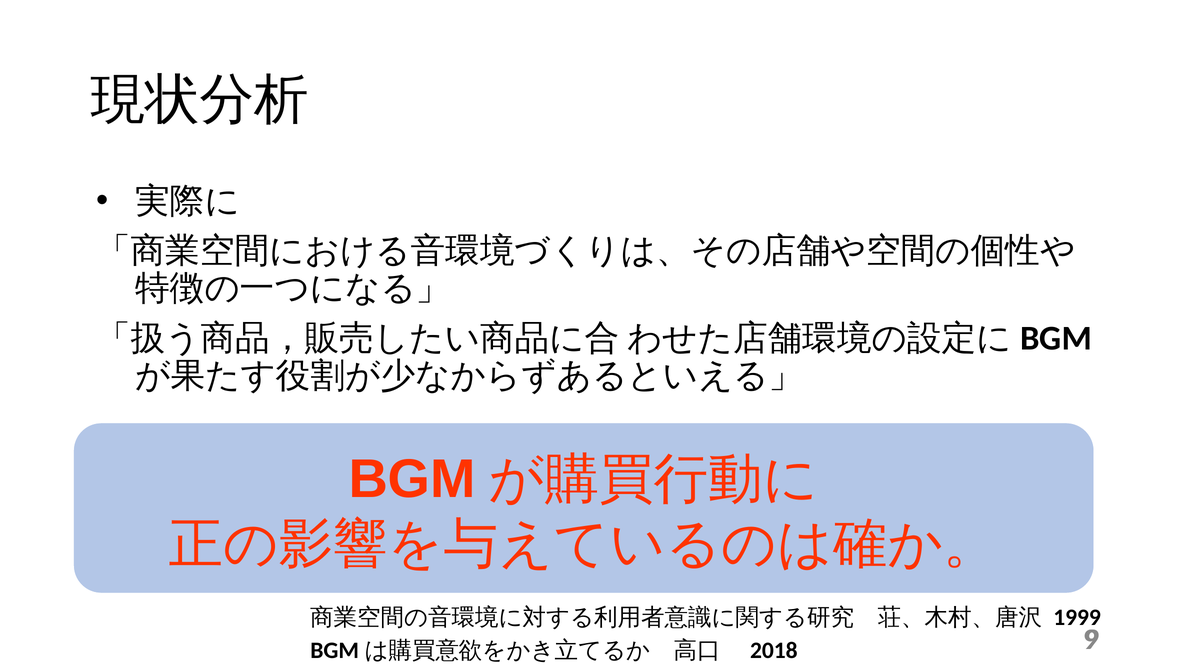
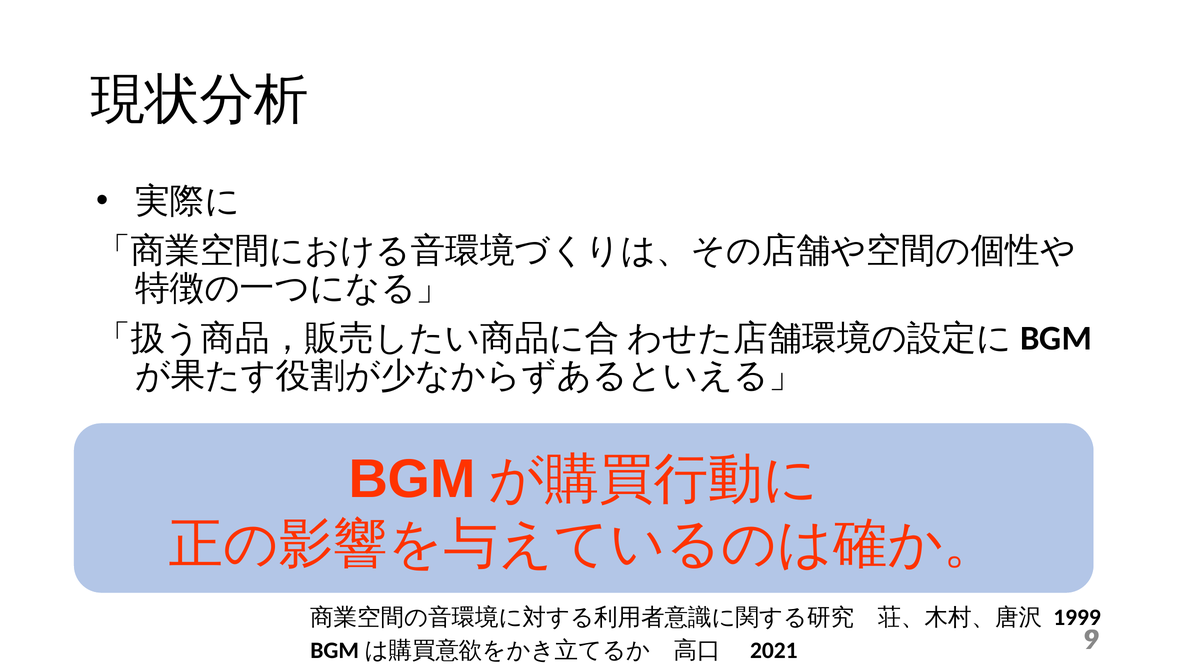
2018: 2018 -> 2021
